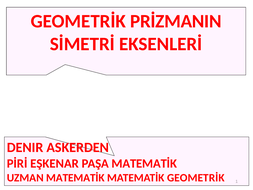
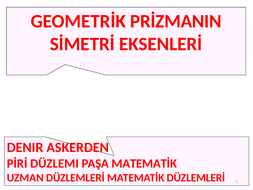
EŞKENAR: EŞKENAR -> DÜZLEMI
UZMAN MATEMATİK: MATEMATİK -> DÜZLEMLERİ
MATEMATİK GEOMETRİK: GEOMETRİK -> DÜZLEMLERİ
